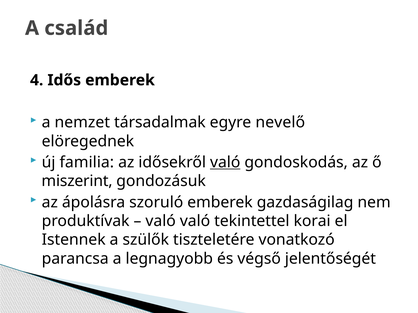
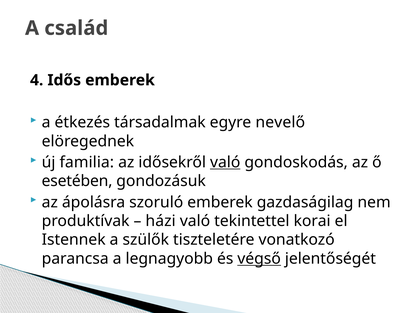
nemzet: nemzet -> étkezés
miszerint: miszerint -> esetében
való at (161, 221): való -> házi
végső underline: none -> present
